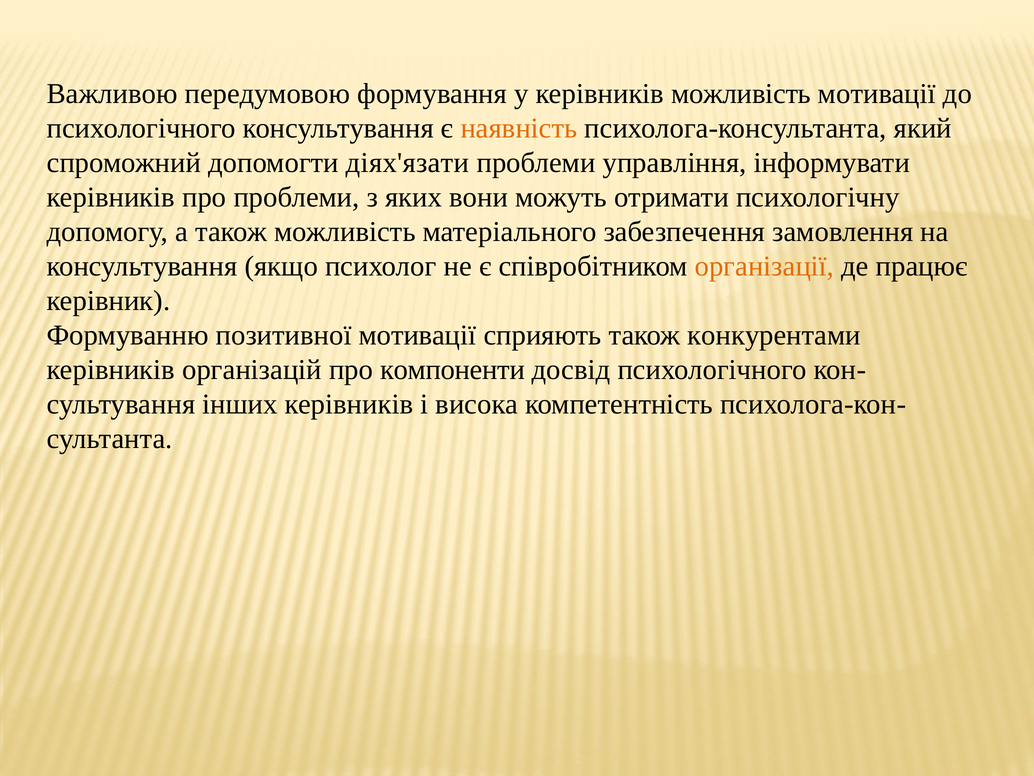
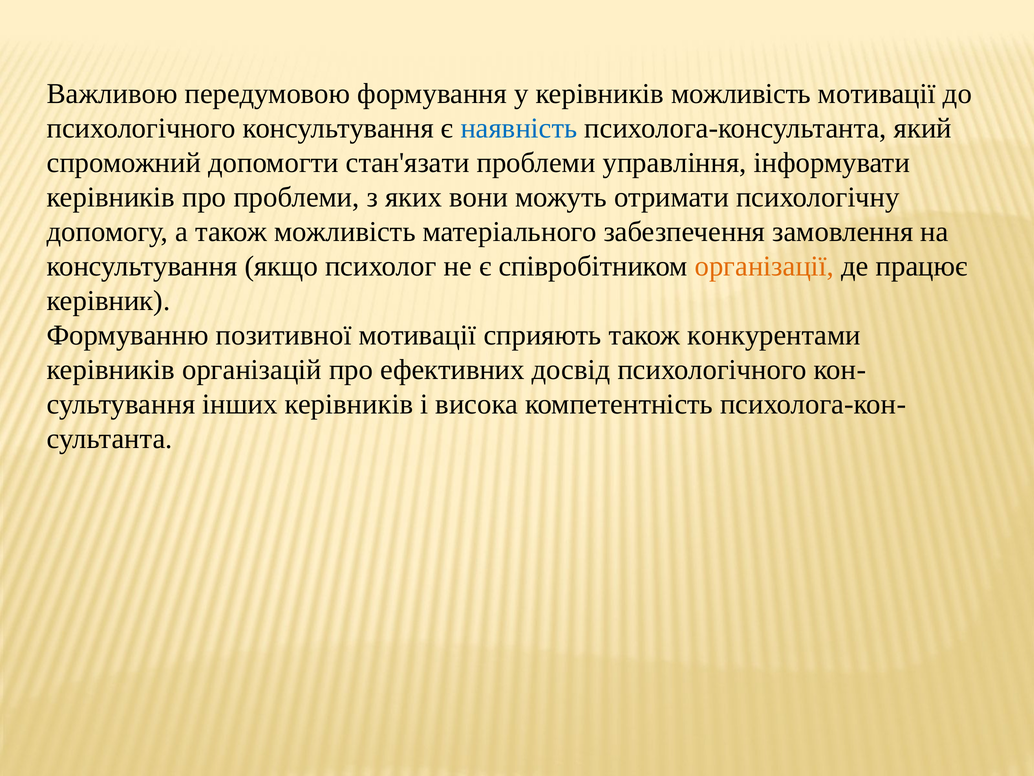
наявність colour: orange -> blue
діях'язати: діях'язати -> стан'язати
компоненти: компоненти -> ефективних
